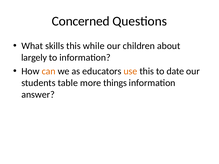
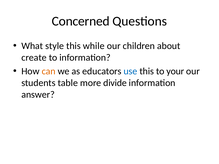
skills: skills -> style
largely: largely -> create
use colour: orange -> blue
date: date -> your
things: things -> divide
